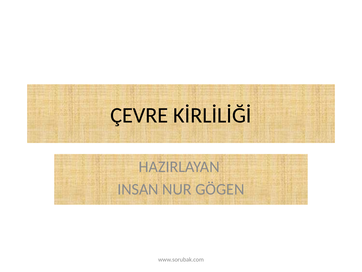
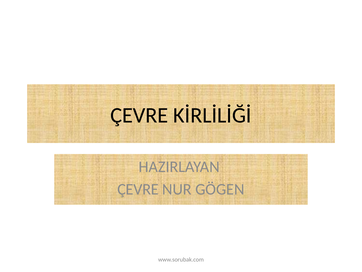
INSAN at (138, 189): INSAN -> ÇEVRE
